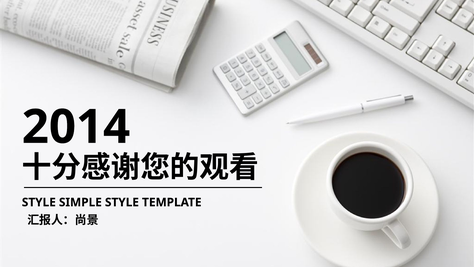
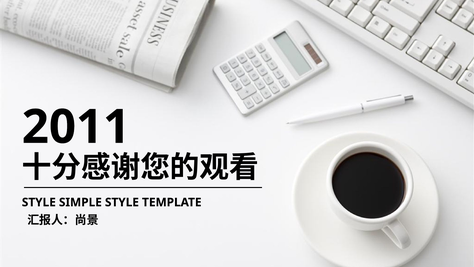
2014: 2014 -> 2011
